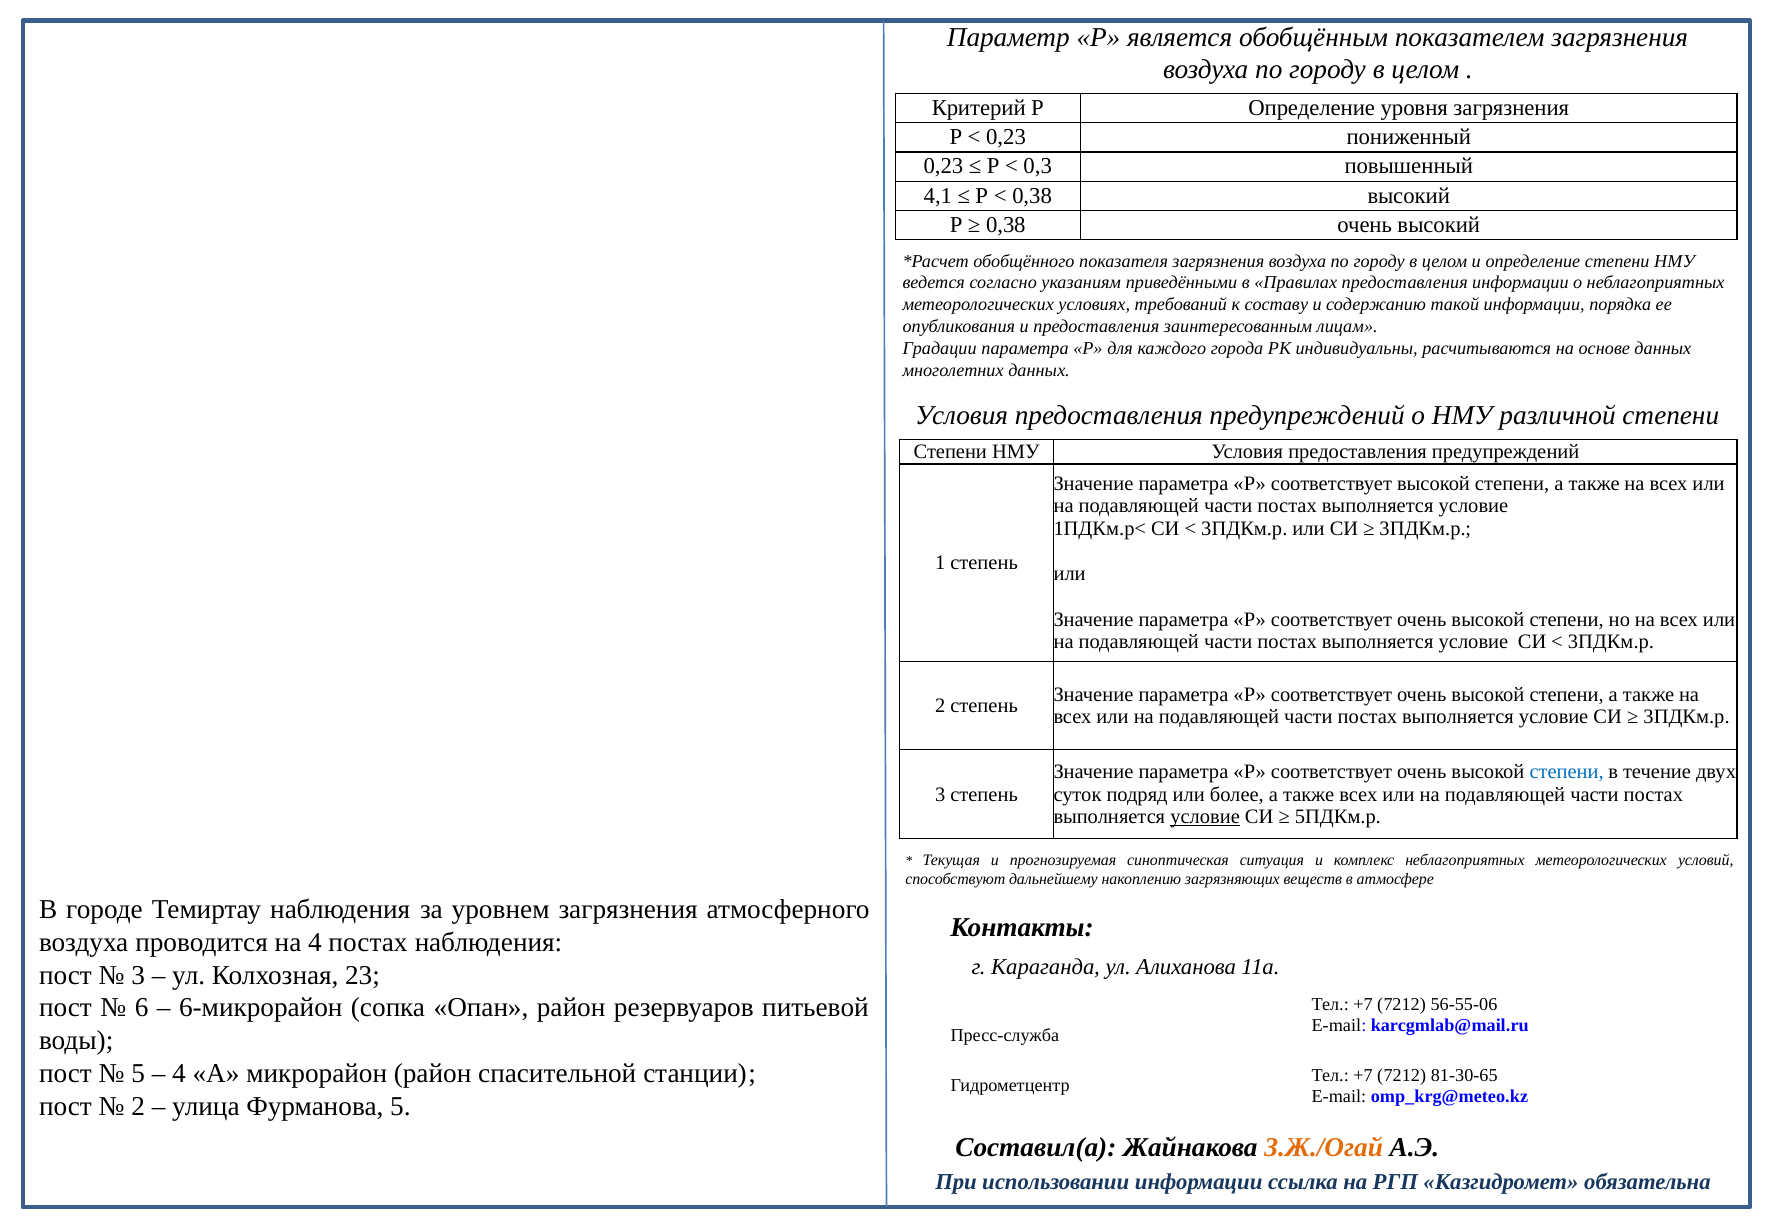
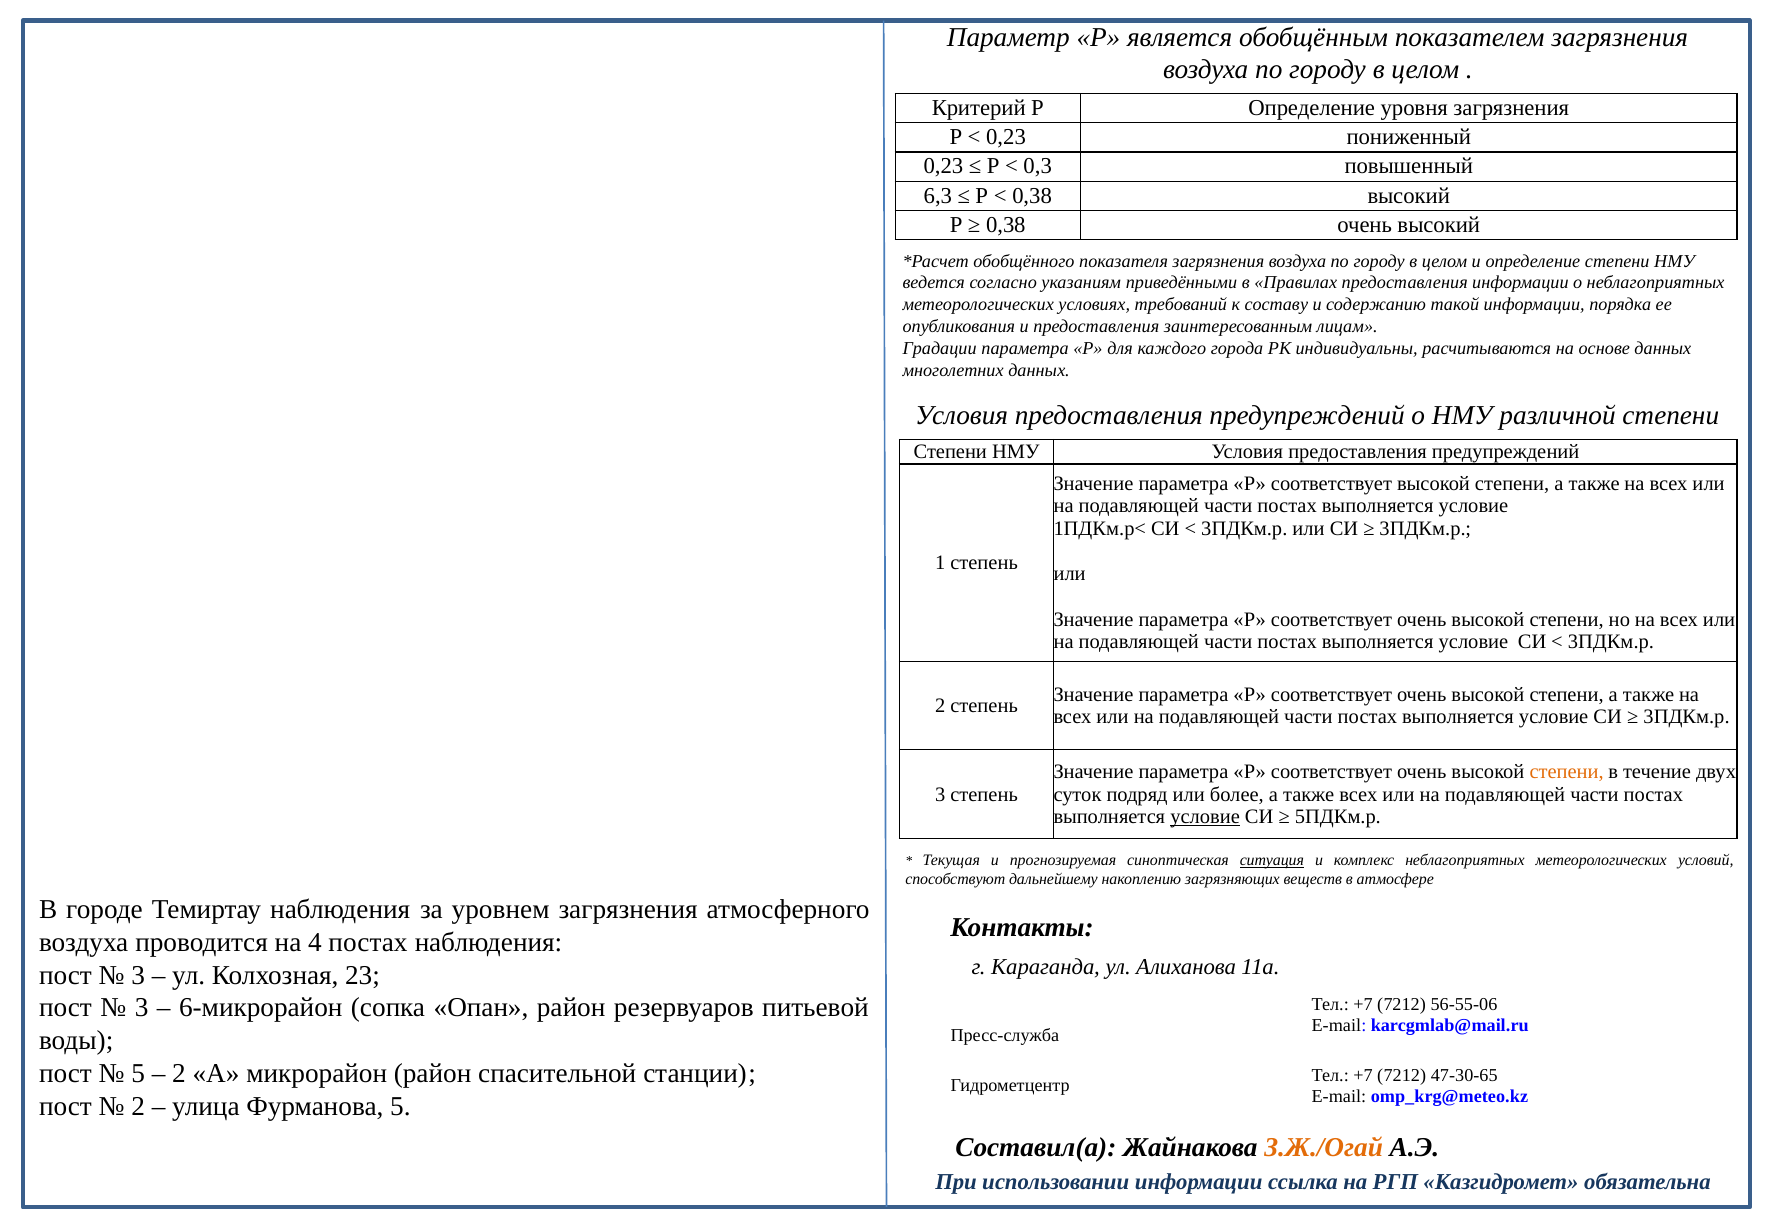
4,1: 4,1 -> 6,3
степени at (1567, 771) colour: blue -> orange
ситуация underline: none -> present
6 at (142, 1007): 6 -> 3
4 at (179, 1073): 4 -> 2
81-30-65: 81-30-65 -> 47-30-65
